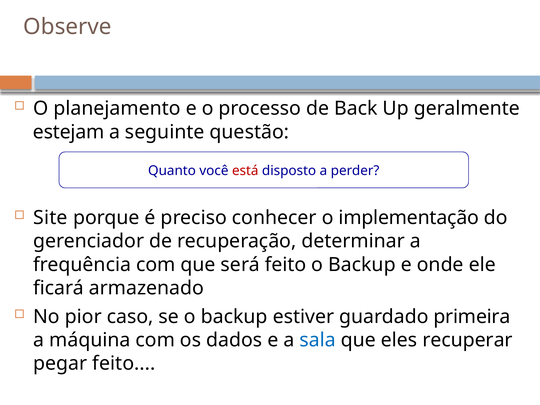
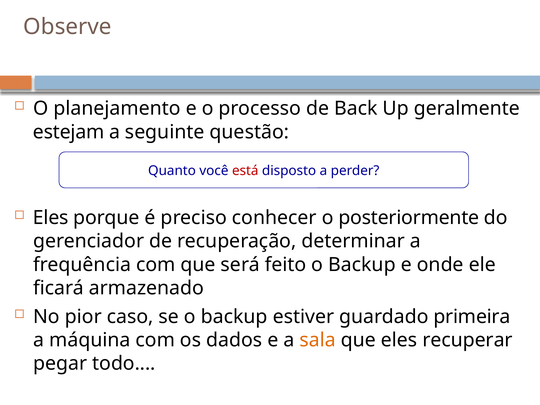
Site at (50, 218): Site -> Eles
implementação: implementação -> posteriormente
sala colour: blue -> orange
pegar feito: feito -> todo
